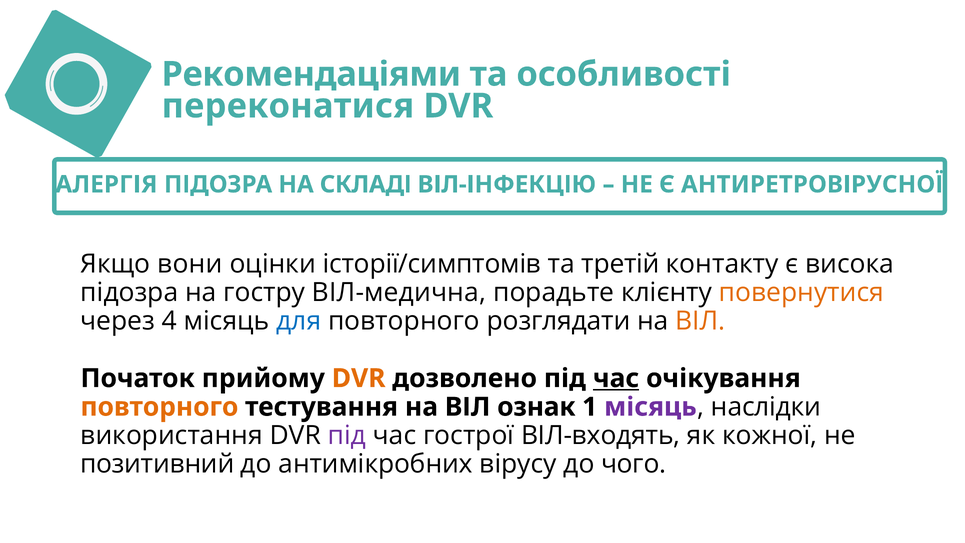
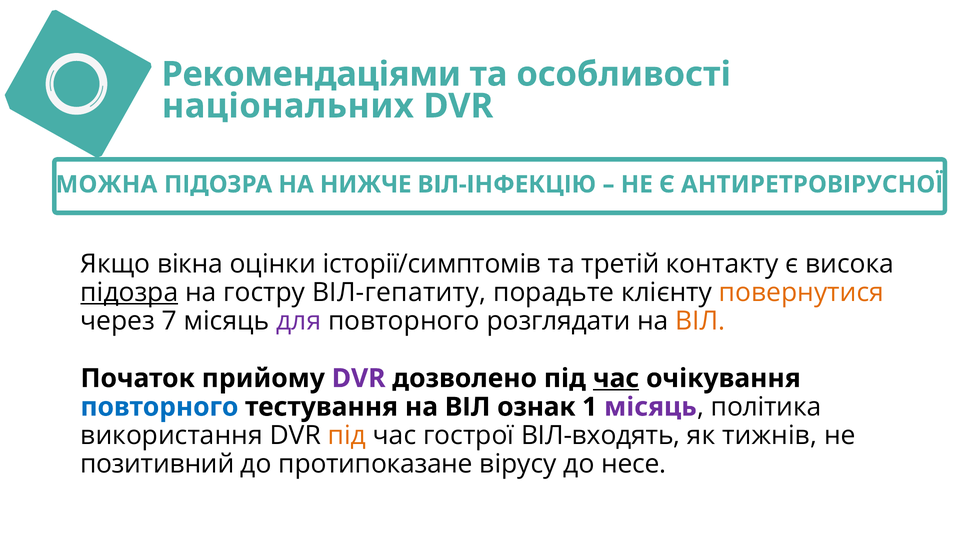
переконатися: переконатися -> національних
АЛЕРГІЯ: АЛЕРГІЯ -> МОЖНА
СКЛАДІ: СКЛАДІ -> НИЖЧЕ
вони: вони -> вікна
підозра at (129, 292) underline: none -> present
ВІЛ-медична: ВІЛ-медична -> ВІЛ-гепатиту
4: 4 -> 7
для colour: blue -> purple
DVR at (359, 378) colour: orange -> purple
повторного at (159, 407) colour: orange -> blue
наслідки: наслідки -> політика
під at (347, 435) colour: purple -> orange
кожної: кожної -> тижнів
антимікробних: антимікробних -> протипоказане
чого: чого -> несе
